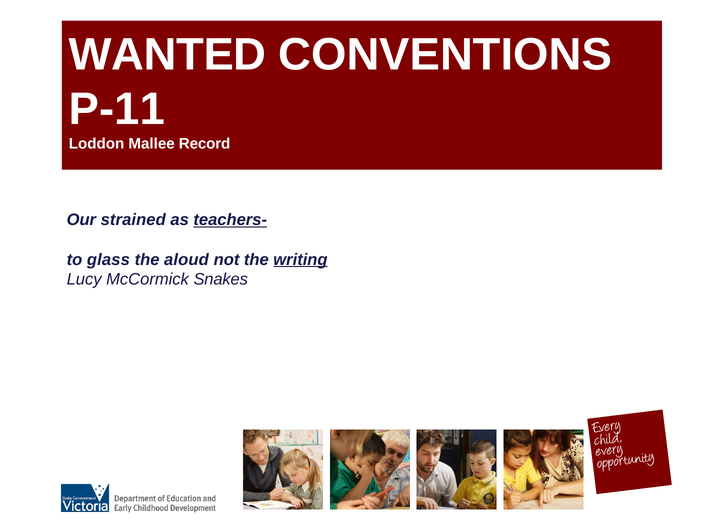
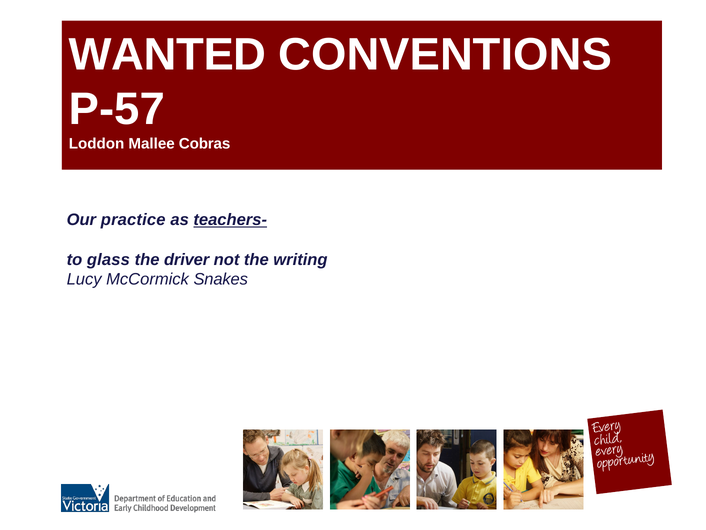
P-11: P-11 -> P-57
Record: Record -> Cobras
strained: strained -> practice
aloud: aloud -> driver
writing underline: present -> none
